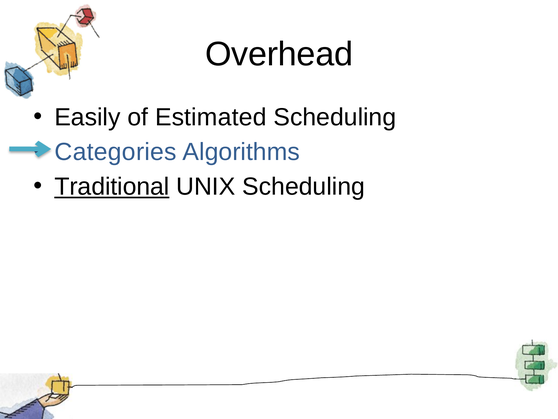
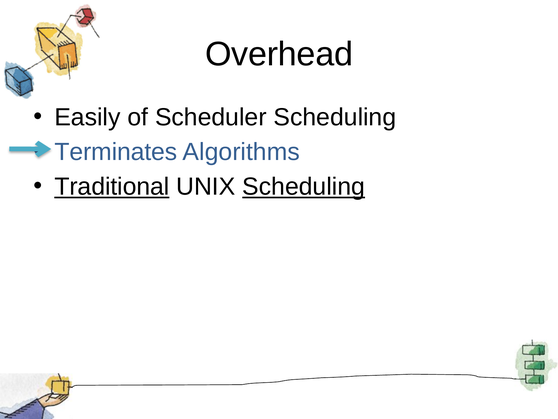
Estimated: Estimated -> Scheduler
Categories: Categories -> Terminates
Scheduling at (304, 187) underline: none -> present
